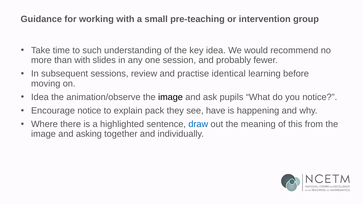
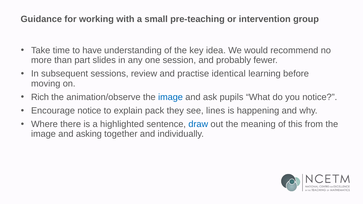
such: such -> have
than with: with -> part
Idea at (40, 97): Idea -> Rich
image at (170, 97) colour: black -> blue
have: have -> lines
